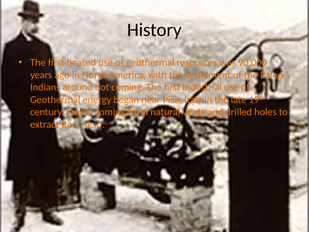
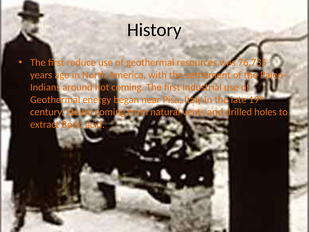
heated: heated -> reduce
90,000: 90,000 -> 76,735
